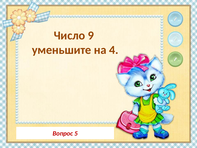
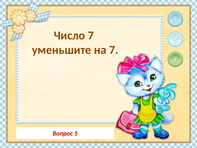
Число 9: 9 -> 7
на 4: 4 -> 7
